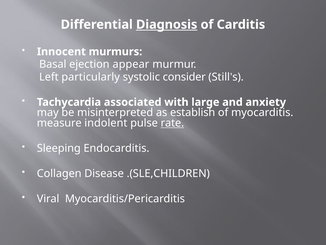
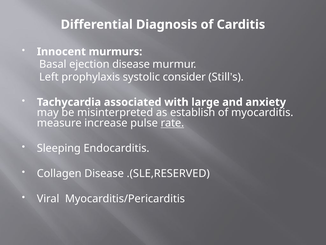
Diagnosis underline: present -> none
ejection appear: appear -> disease
particularly: particularly -> prophylaxis
indolent: indolent -> increase
.(SLE,CHILDREN: .(SLE,CHILDREN -> .(SLE,RESERVED
